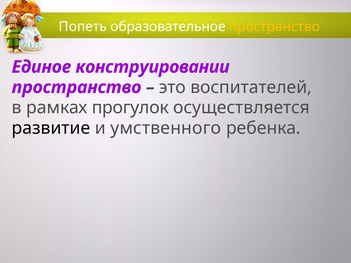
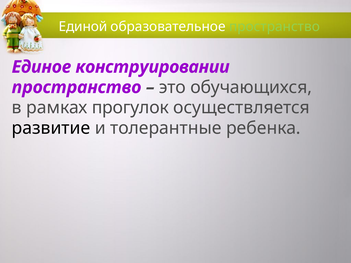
Попеть: Попеть -> Единой
пространство at (274, 27) colour: yellow -> light green
воспитателей: воспитателей -> обучающихся
умственного: умственного -> толерантные
